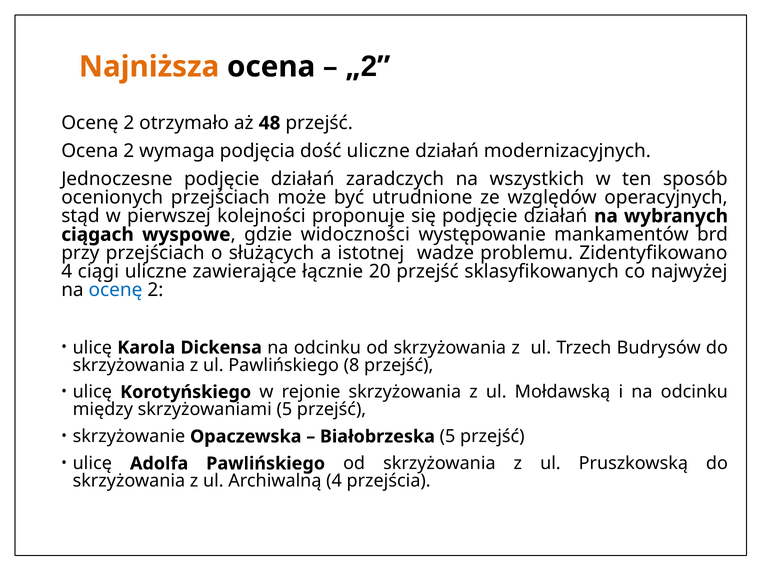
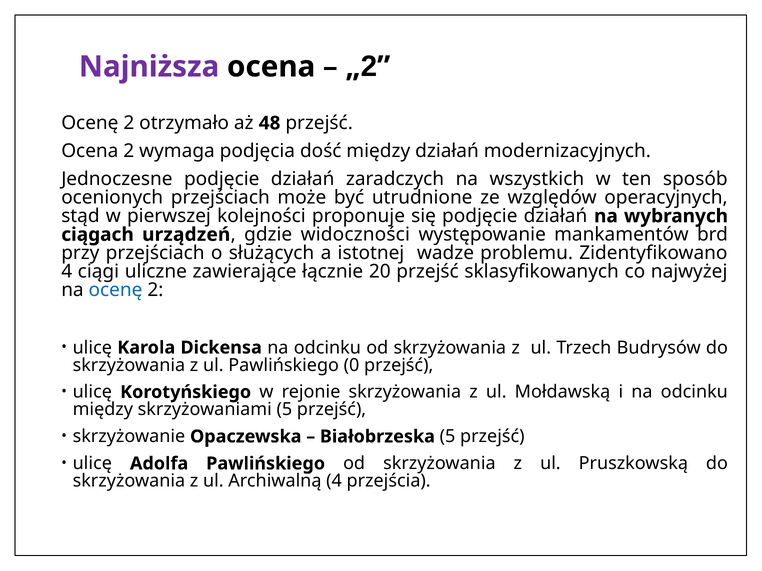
Najniższa colour: orange -> purple
dość uliczne: uliczne -> między
wyspowe: wyspowe -> urządzeń
8: 8 -> 0
